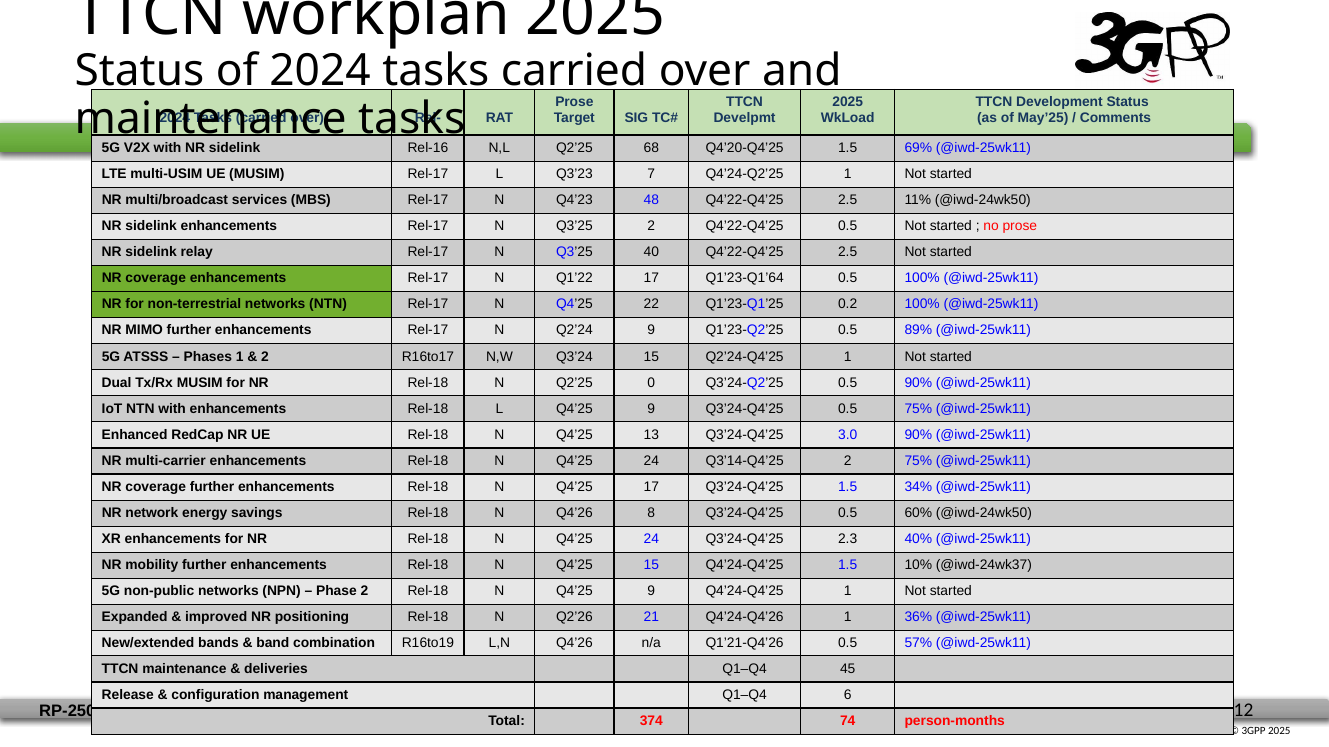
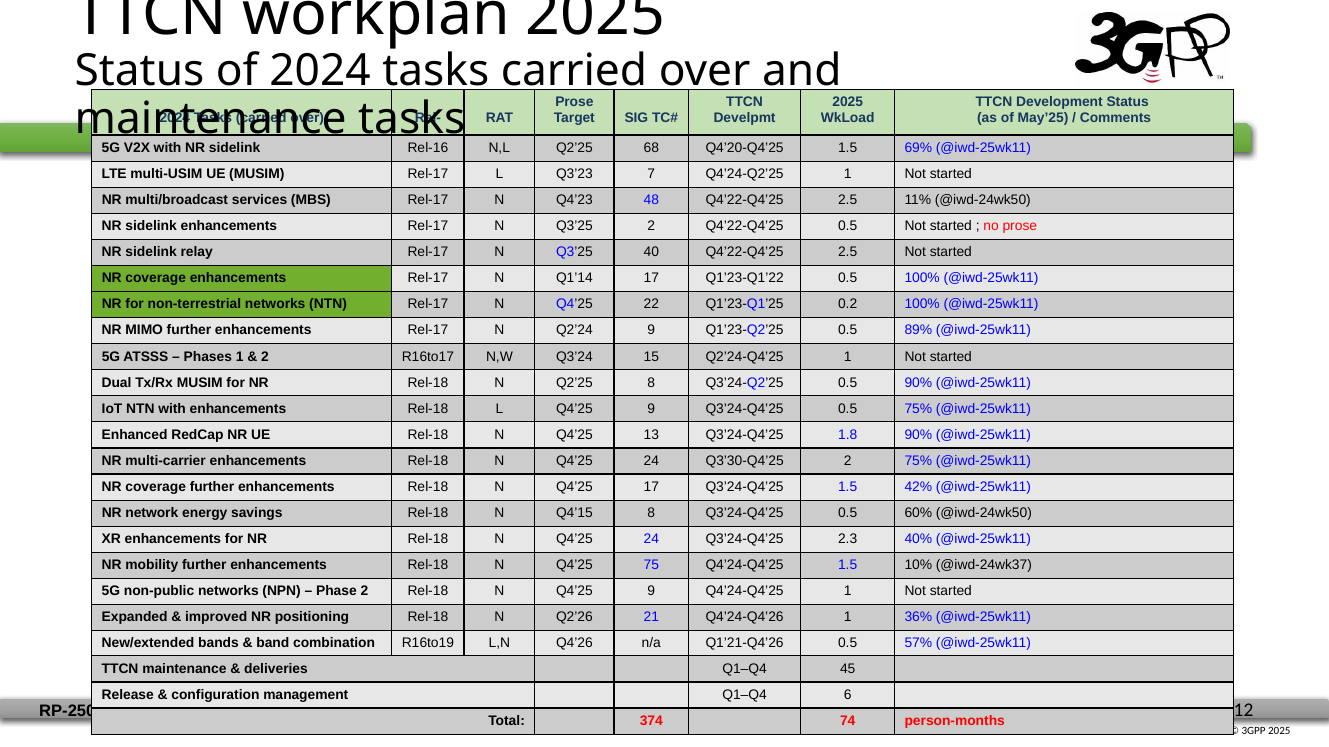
Q1’22: Q1’22 -> Q1’14
Q1’23-Q1’64: Q1’23-Q1’64 -> Q1’23-Q1’22
Q2’25 0: 0 -> 8
3.0: 3.0 -> 1.8
Q3’14-Q4’25: Q3’14-Q4’25 -> Q3’30-Q4’25
34%: 34% -> 42%
N Q4’26: Q4’26 -> Q4’15
Q4’25 15: 15 -> 75
